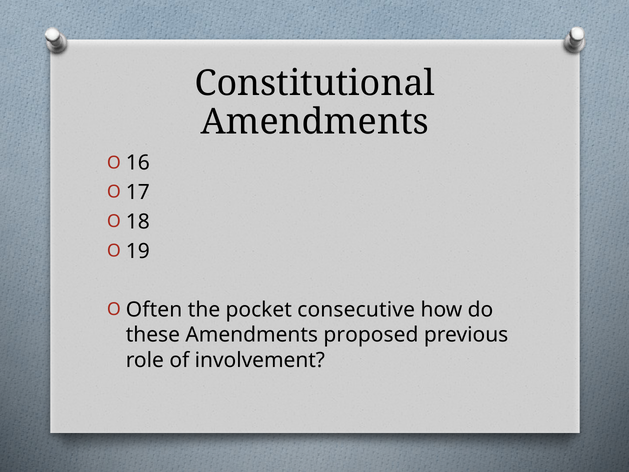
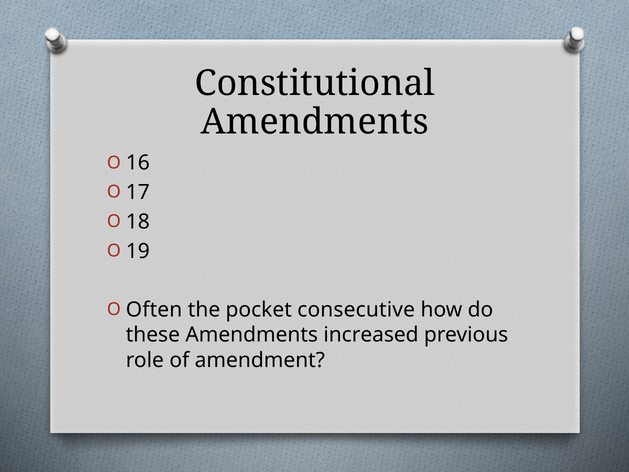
proposed: proposed -> increased
involvement: involvement -> amendment
